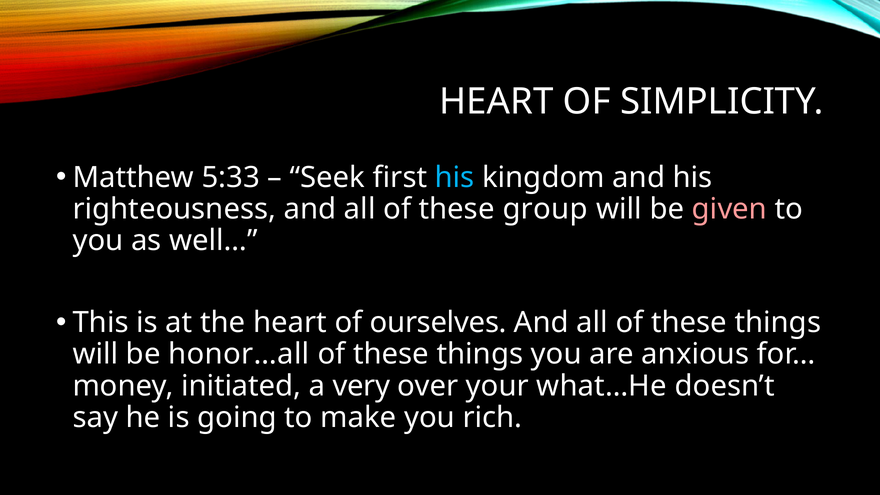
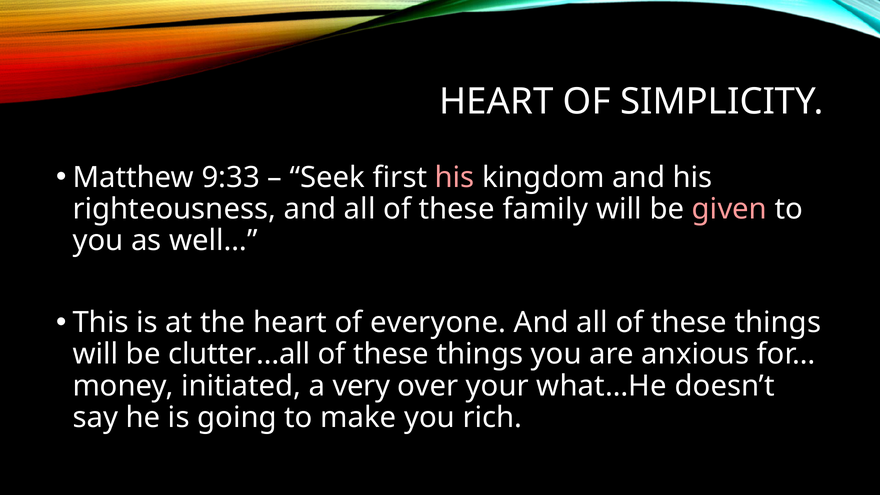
5:33: 5:33 -> 9:33
his at (455, 177) colour: light blue -> pink
group: group -> family
ourselves: ourselves -> everyone
honor…all: honor…all -> clutter…all
